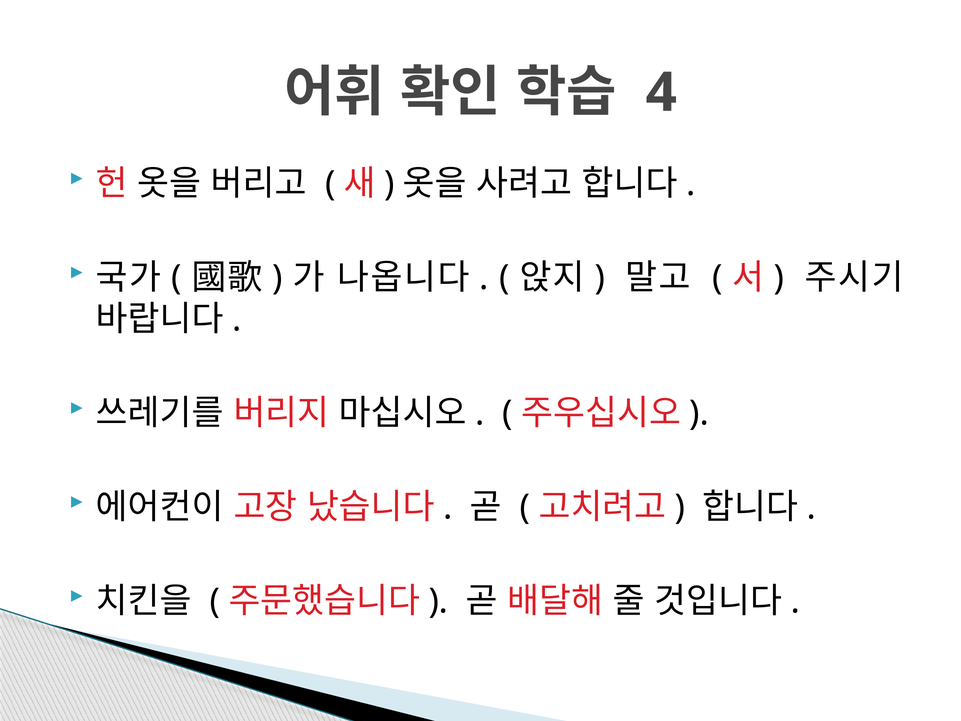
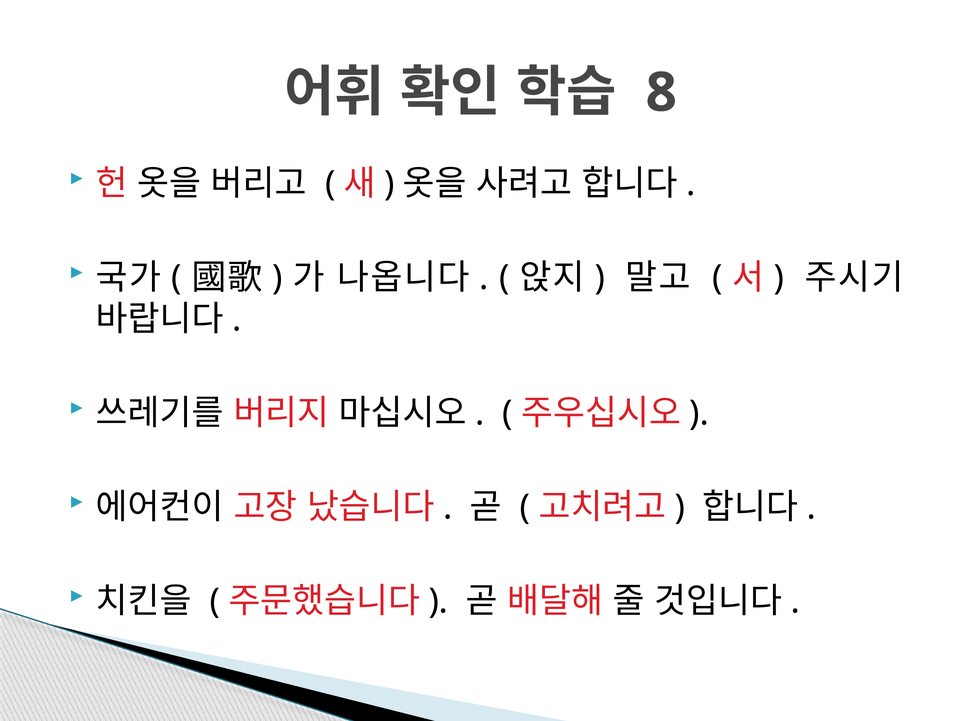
4: 4 -> 8
